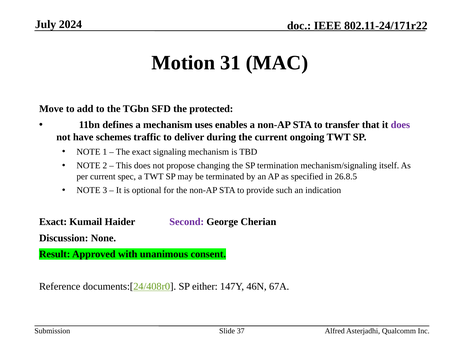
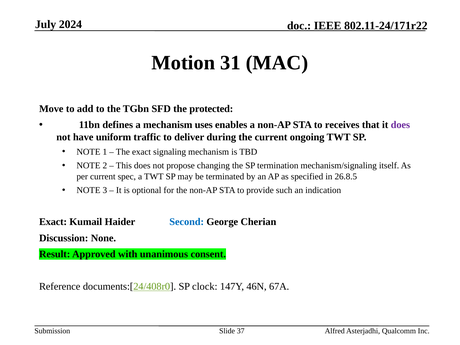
transfer: transfer -> receives
schemes: schemes -> uniform
Second colour: purple -> blue
either: either -> clock
